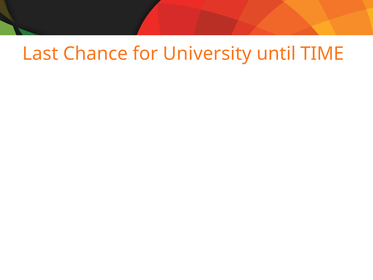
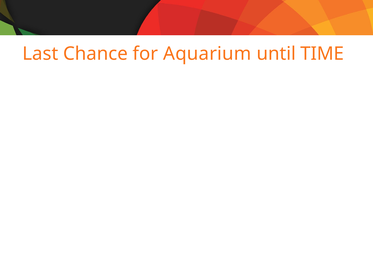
University: University -> Aquarium
